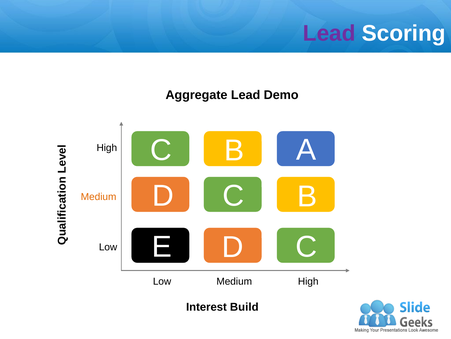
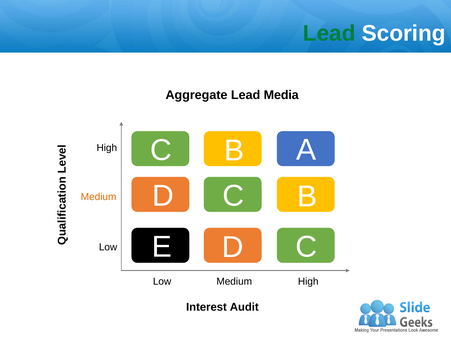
Lead at (329, 33) colour: purple -> green
Demo: Demo -> Media
Build: Build -> Audit
